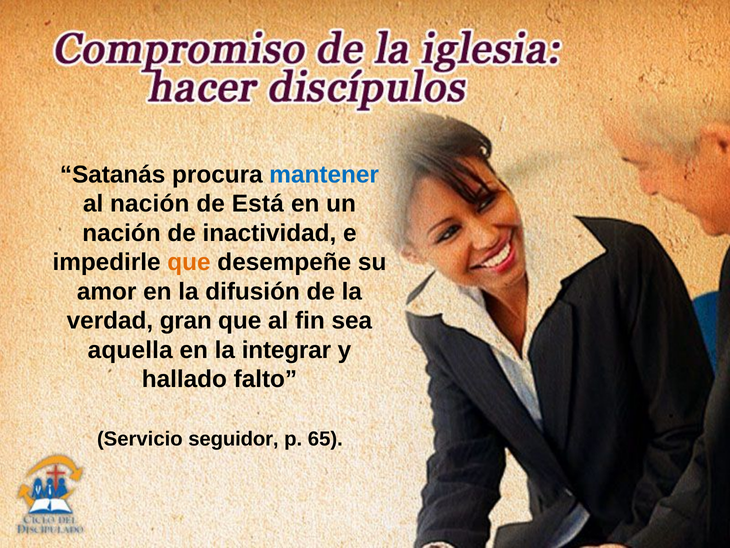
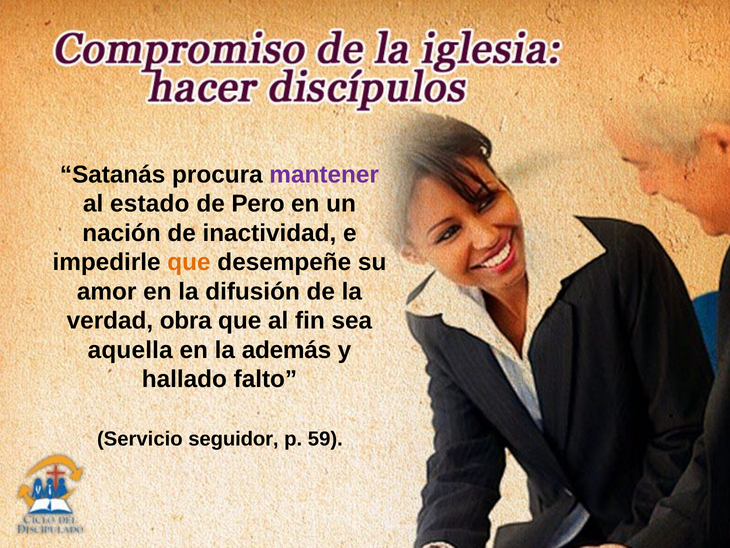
mantener colour: blue -> purple
al nación: nación -> estado
Está: Está -> Pero
gran: gran -> obra
integrar: integrar -> además
65: 65 -> 59
